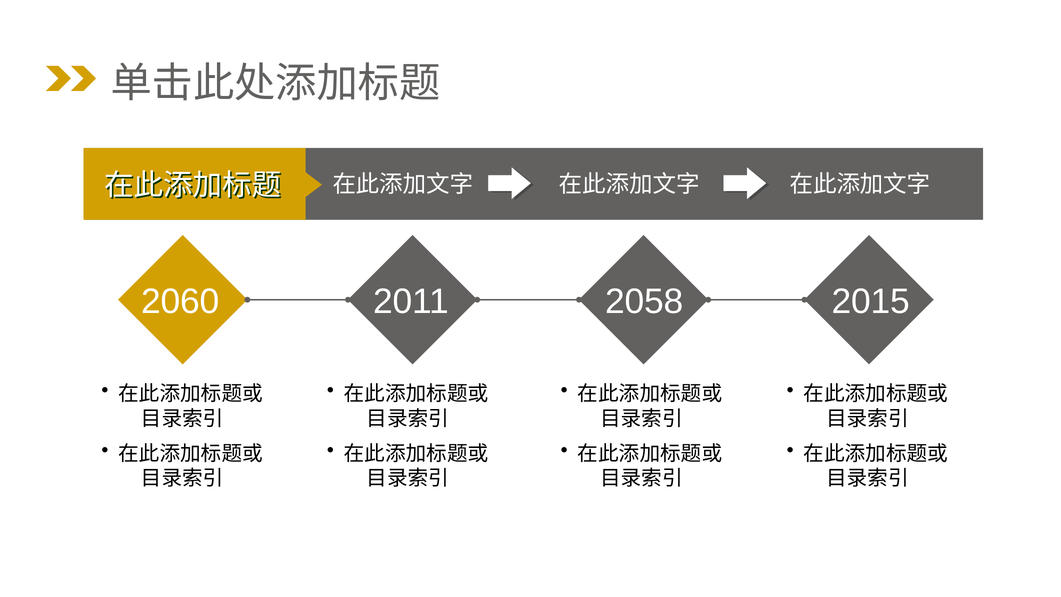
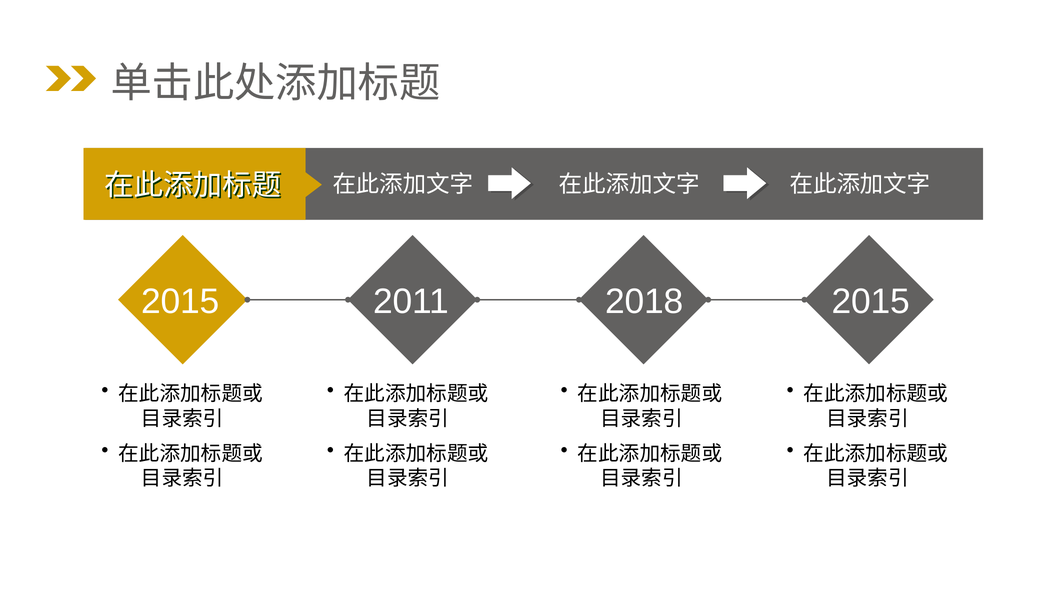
2060 at (180, 302): 2060 -> 2015
2058: 2058 -> 2018
